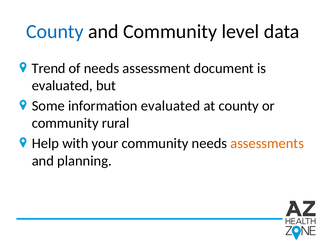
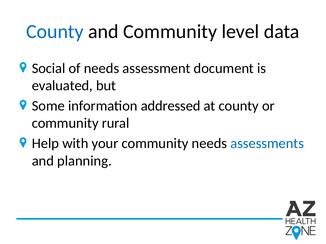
Trend: Trend -> Social
information evaluated: evaluated -> addressed
assessments colour: orange -> blue
